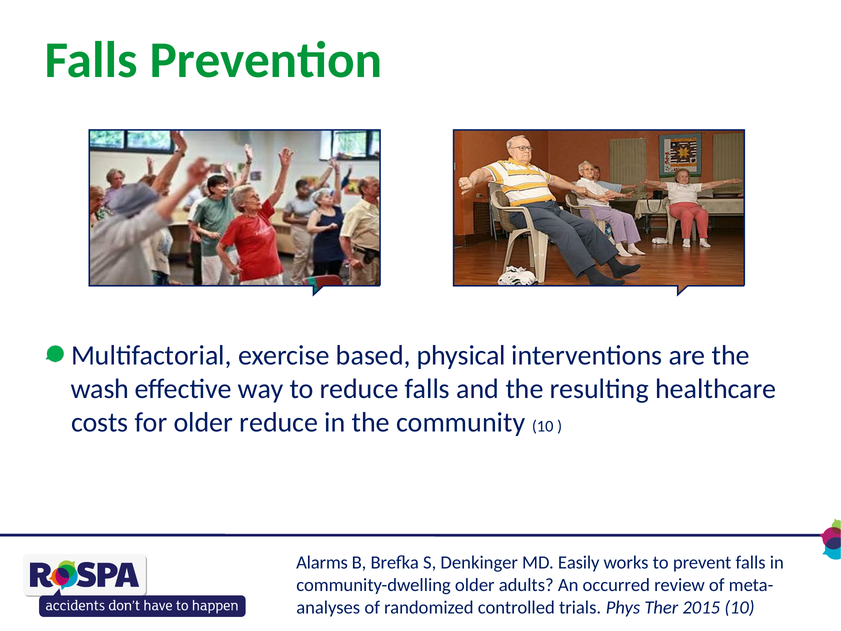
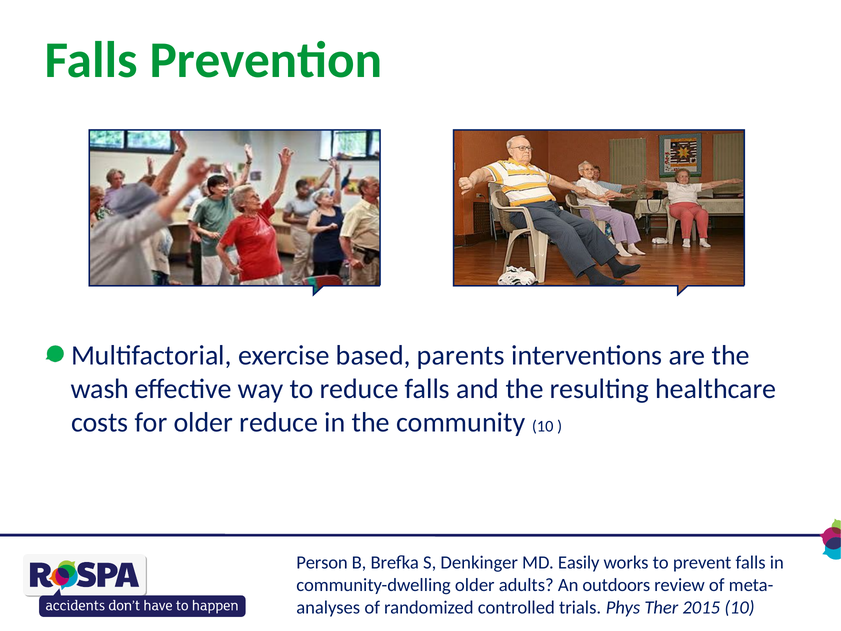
physical: physical -> parents
Alarms: Alarms -> Person
occurred: occurred -> outdoors
